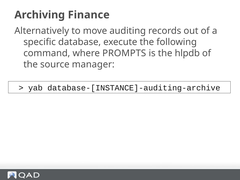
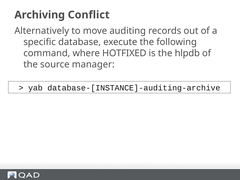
Finance: Finance -> Conflict
PROMPTS: PROMPTS -> HOTFIXED
